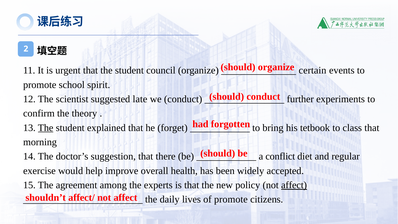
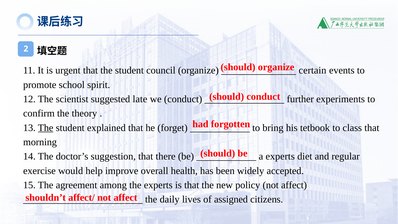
a conflict: conflict -> experts
affect at (294, 185) underline: present -> none
of promote: promote -> assigned
